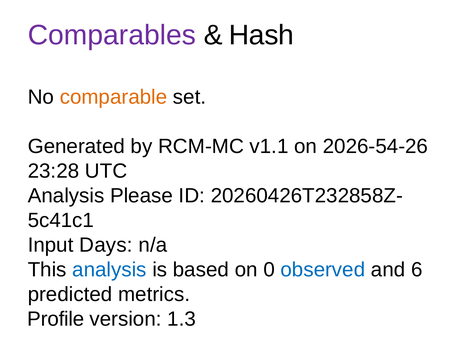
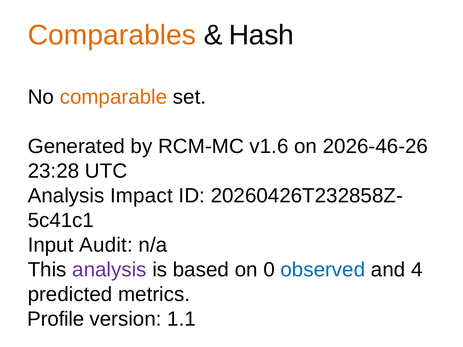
Comparables colour: purple -> orange
v1.1: v1.1 -> v1.6
2026-54-26: 2026-54-26 -> 2026-46-26
Please: Please -> Impact
Days: Days -> Audit
analysis at (109, 270) colour: blue -> purple
6: 6 -> 4
1.3: 1.3 -> 1.1
